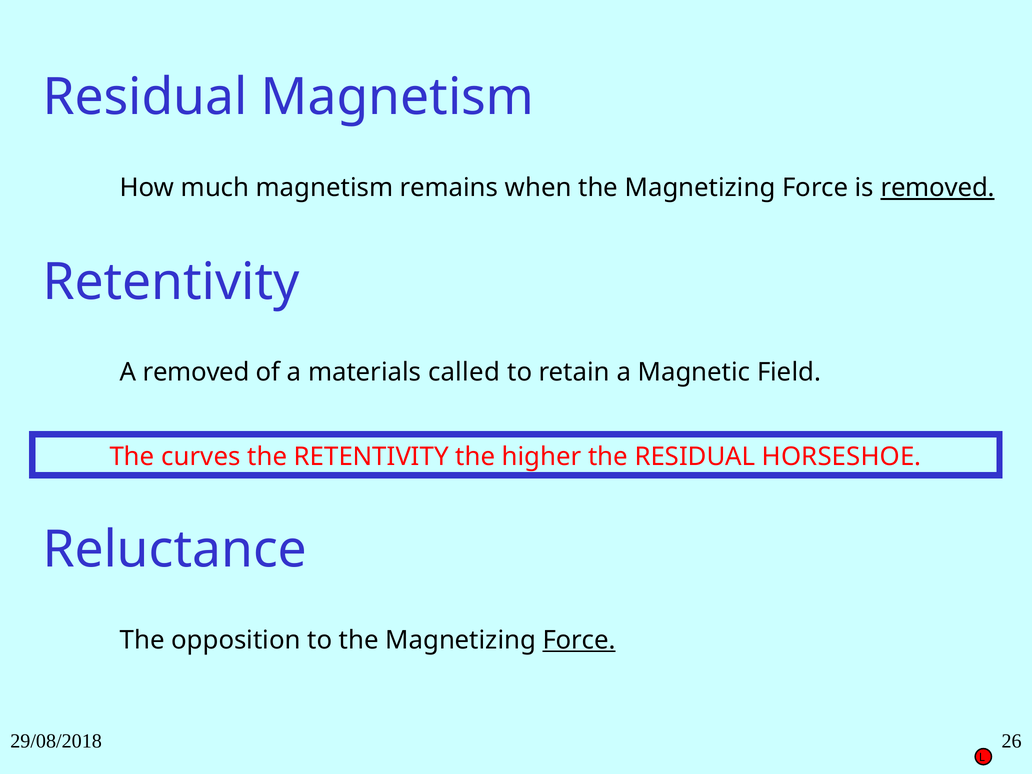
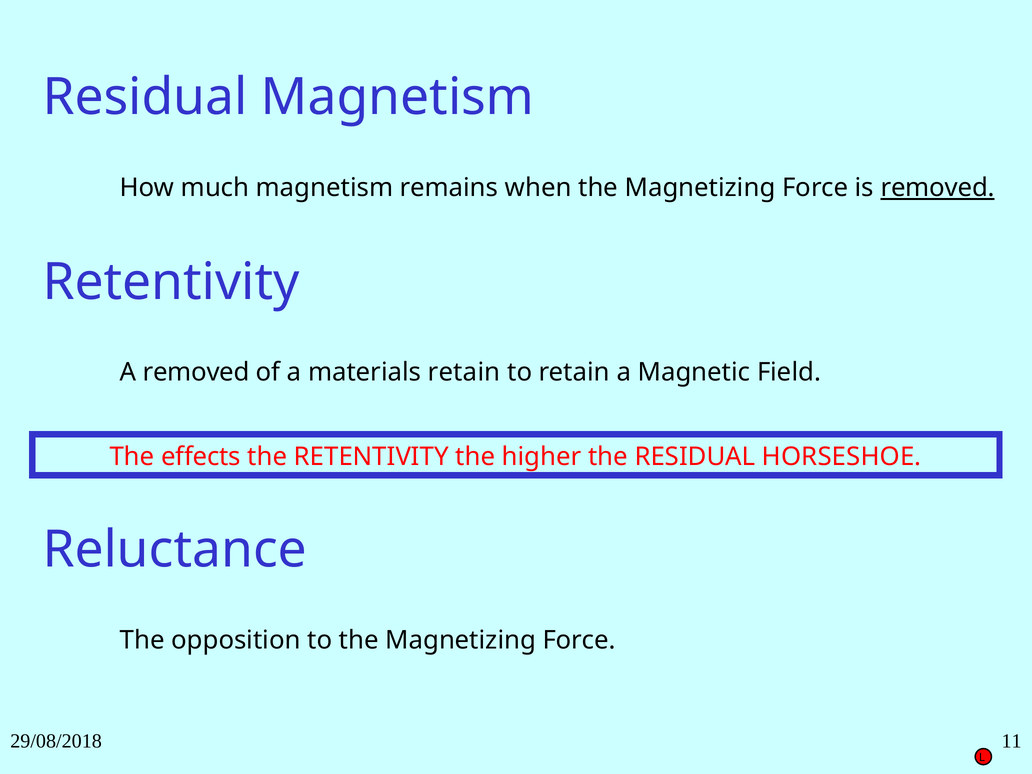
materials called: called -> retain
curves: curves -> effects
Force at (579, 640) underline: present -> none
26: 26 -> 11
